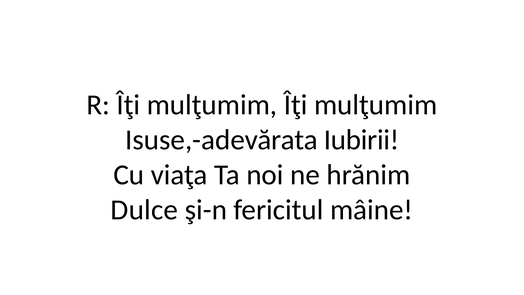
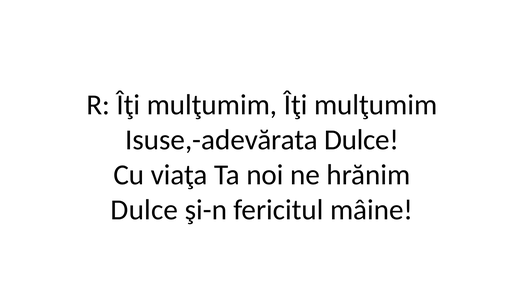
Isuse,-adevărata Iubirii: Iubirii -> Dulce
